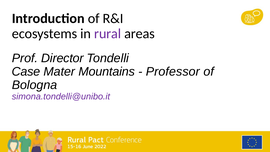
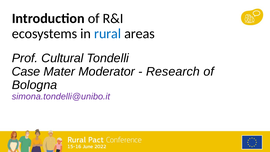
rural colour: purple -> blue
Director: Director -> Cultural
Mountains: Mountains -> Moderator
Professor: Professor -> Research
